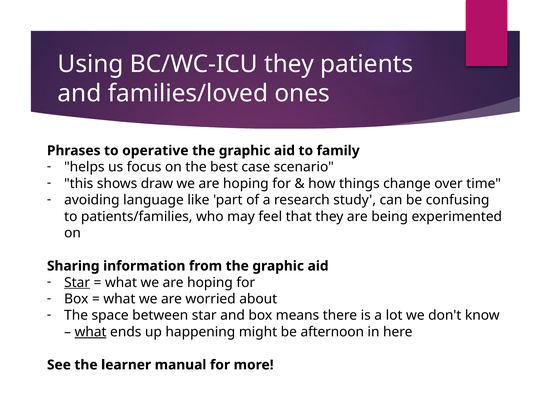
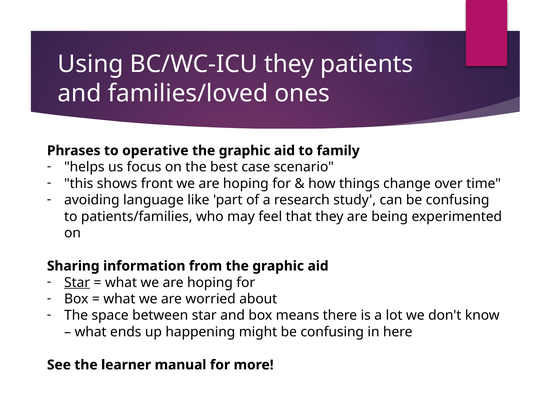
draw: draw -> front
what at (91, 332) underline: present -> none
might be afternoon: afternoon -> confusing
